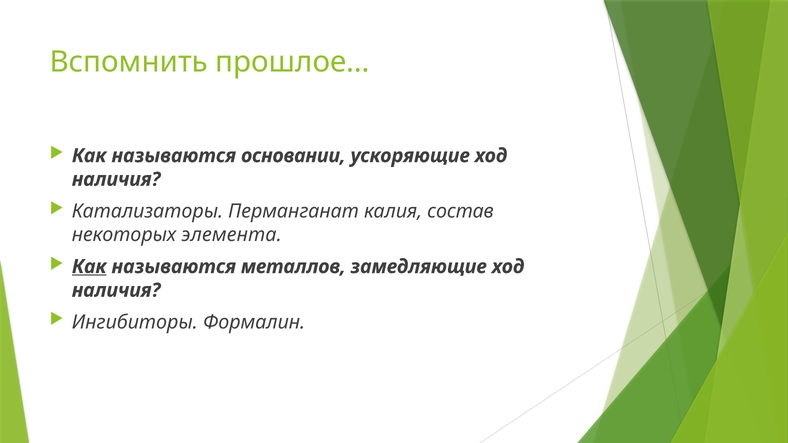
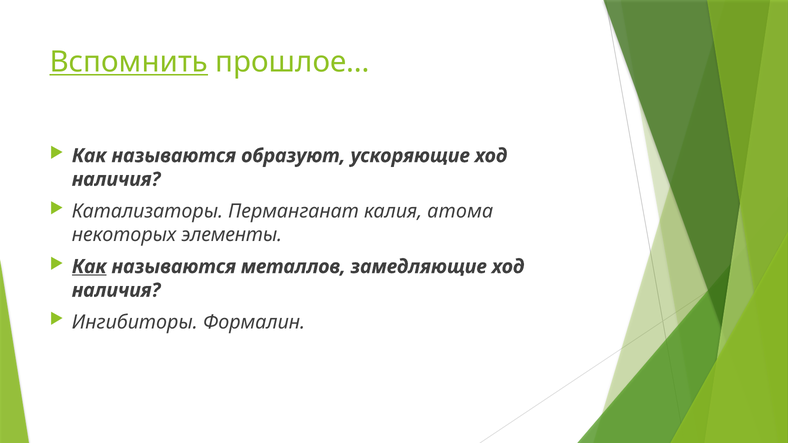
Вспомнить underline: none -> present
основании: основании -> образуют
состав: состав -> атома
элемента: элемента -> элементы
